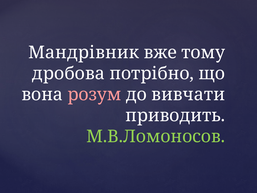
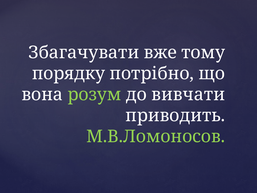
Мандрівник: Мандрівник -> Збагачувати
дробова: дробова -> порядку
розум colour: pink -> light green
